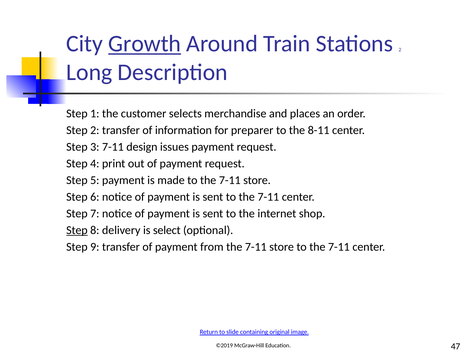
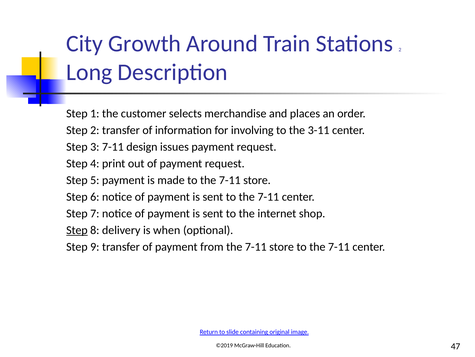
Growth underline: present -> none
preparer: preparer -> involving
8-11: 8-11 -> 3-11
select: select -> when
